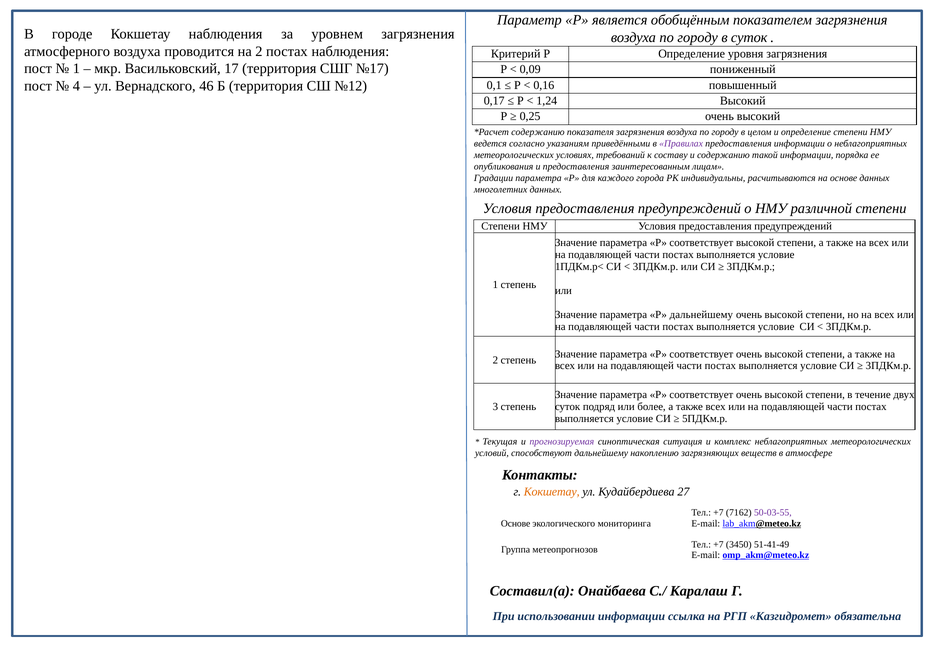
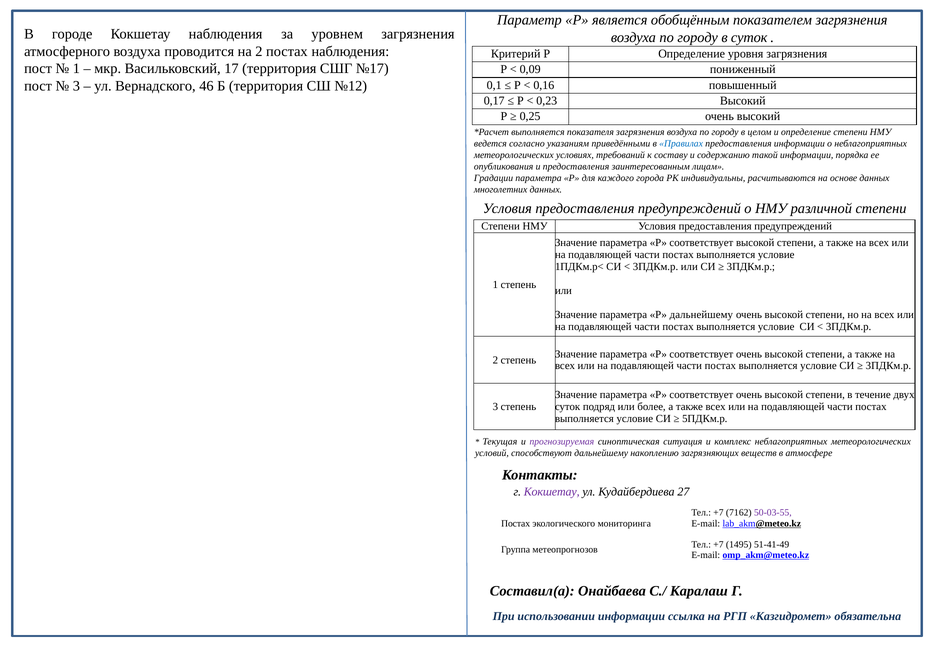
4 at (76, 86): 4 -> 3
1,24: 1,24 -> 0,23
содержанию at (538, 132): содержанию -> выполняется
Правилах colour: purple -> blue
Кокшетау at (552, 492) colour: orange -> purple
Основе at (516, 523): Основе -> Постах
3450: 3450 -> 1495
